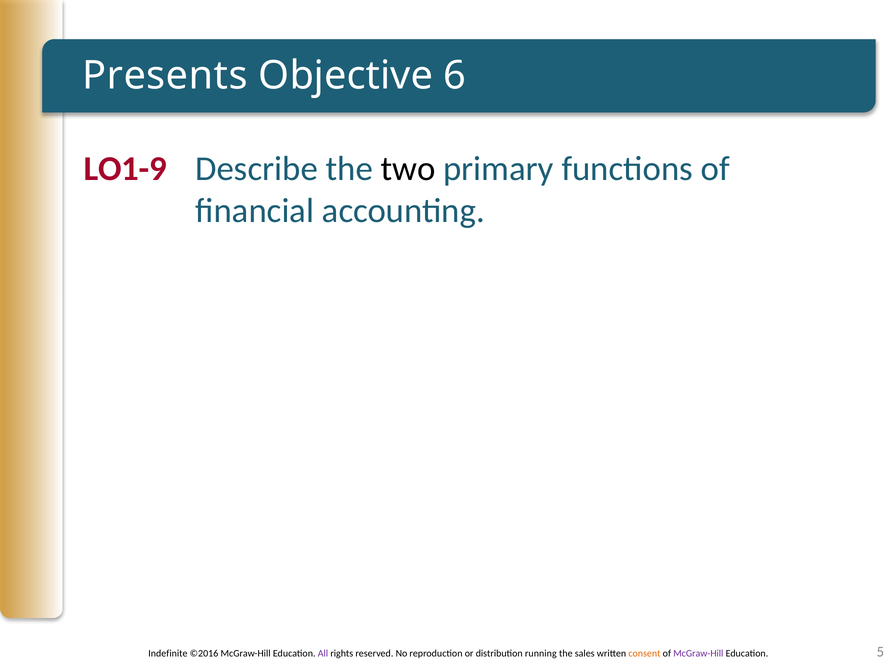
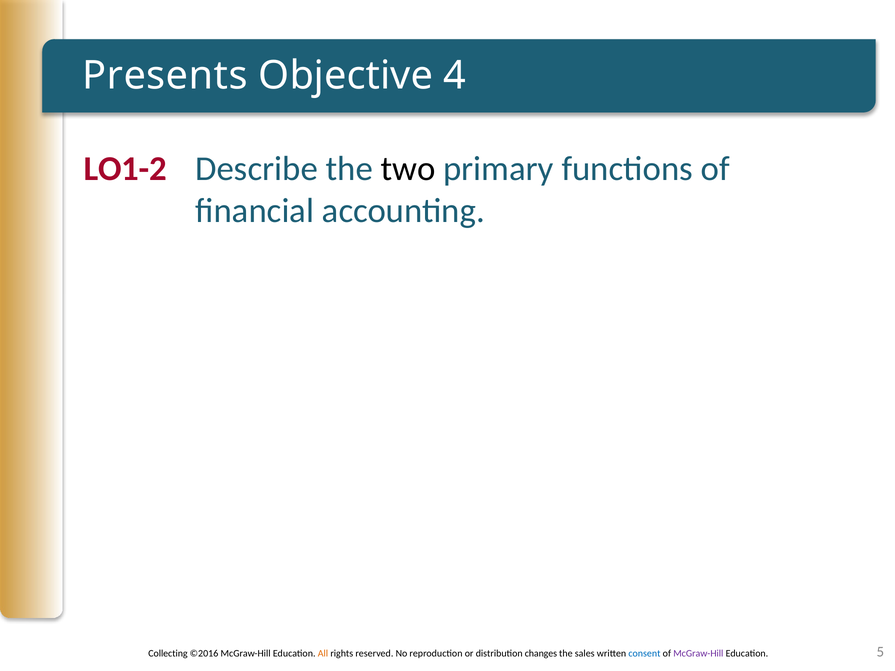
6: 6 -> 4
LO1-9: LO1-9 -> LO1-2
Indefinite: Indefinite -> Collecting
All colour: purple -> orange
running: running -> changes
consent colour: orange -> blue
